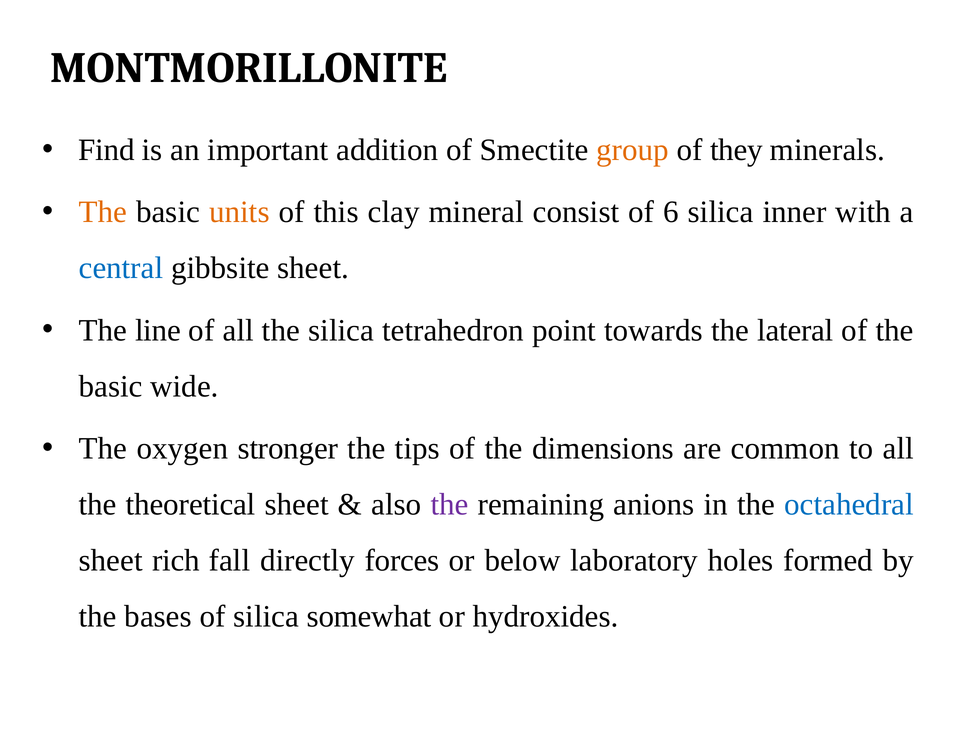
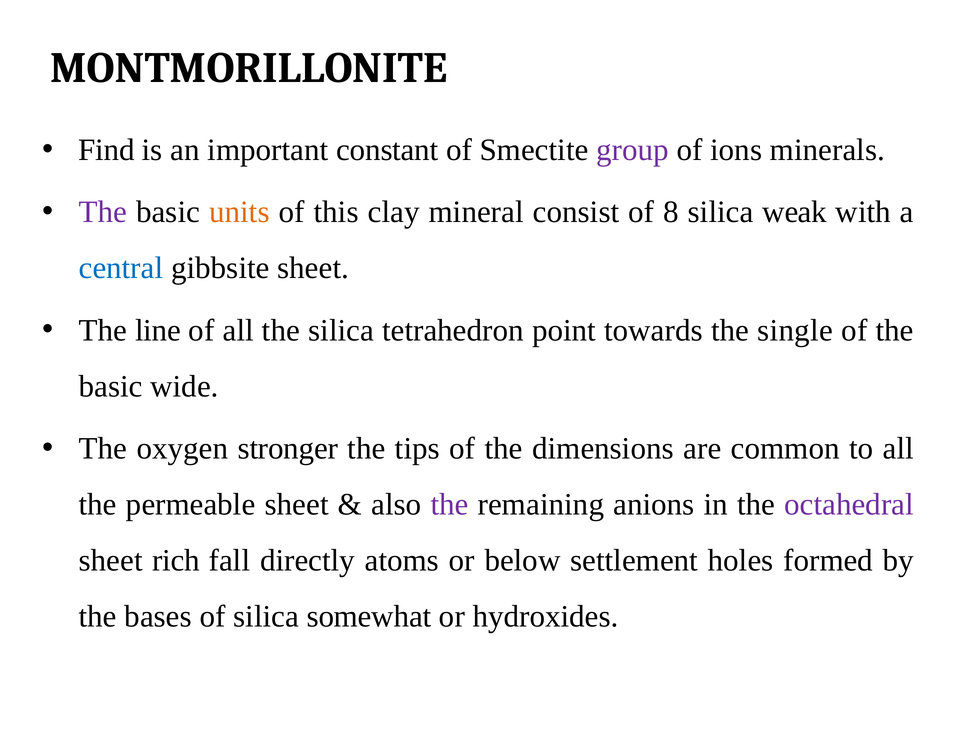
addition: addition -> constant
group colour: orange -> purple
they: they -> ions
The at (103, 212) colour: orange -> purple
6: 6 -> 8
inner: inner -> weak
lateral: lateral -> single
theoretical: theoretical -> permeable
octahedral colour: blue -> purple
forces: forces -> atoms
laboratory: laboratory -> settlement
